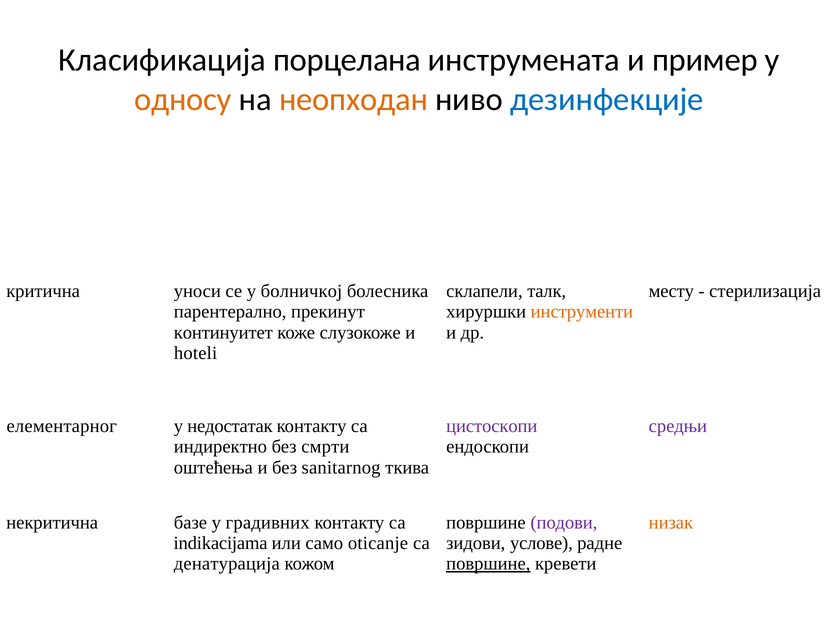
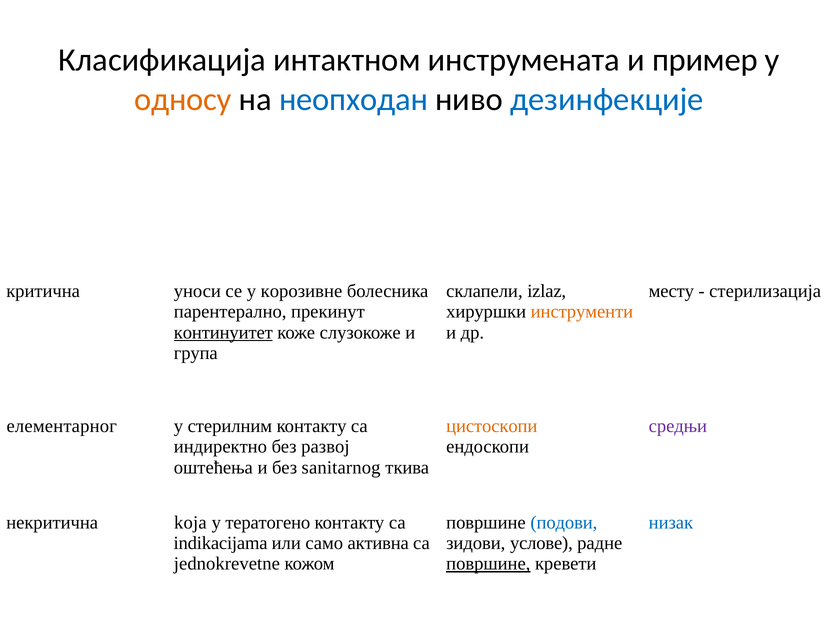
порцелана: порцелана -> интактном
неопходан colour: orange -> blue
болничкој: болничкој -> корозивне
талк: талк -> izlaz
континуитет underline: none -> present
hoteli: hoteli -> група
недостатак: недостатак -> стерилним
цистоскопи colour: purple -> orange
смрти: смрти -> развој
базе: базе -> koja
градивних: градивних -> тератогено
подови colour: purple -> blue
низак colour: orange -> blue
oticanje: oticanje -> активна
денатурација: денатурација -> jednokrevetne
